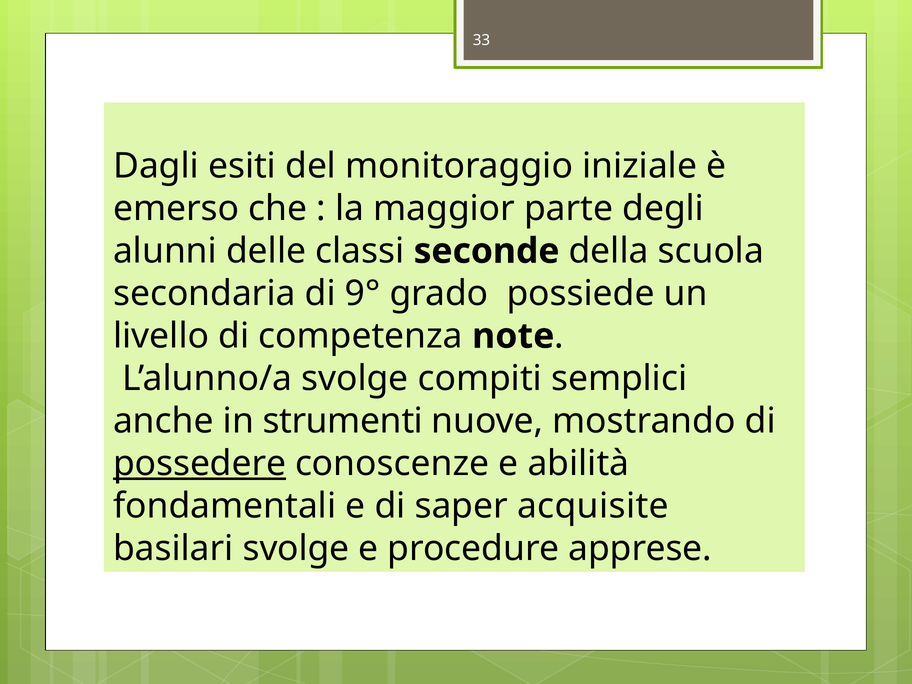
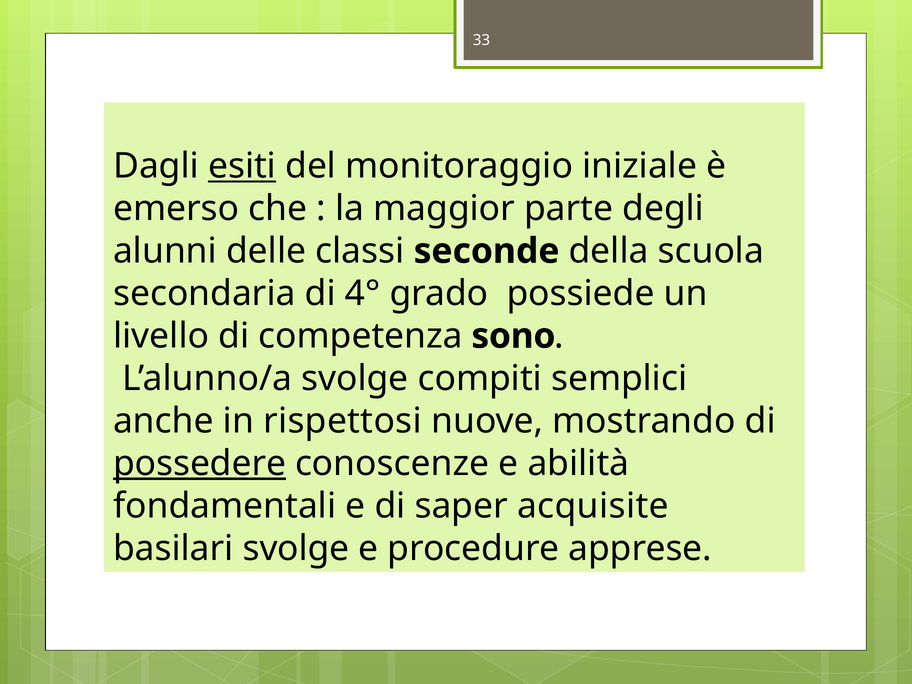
esiti underline: none -> present
9°: 9° -> 4°
note: note -> sono
strumenti: strumenti -> rispettosi
